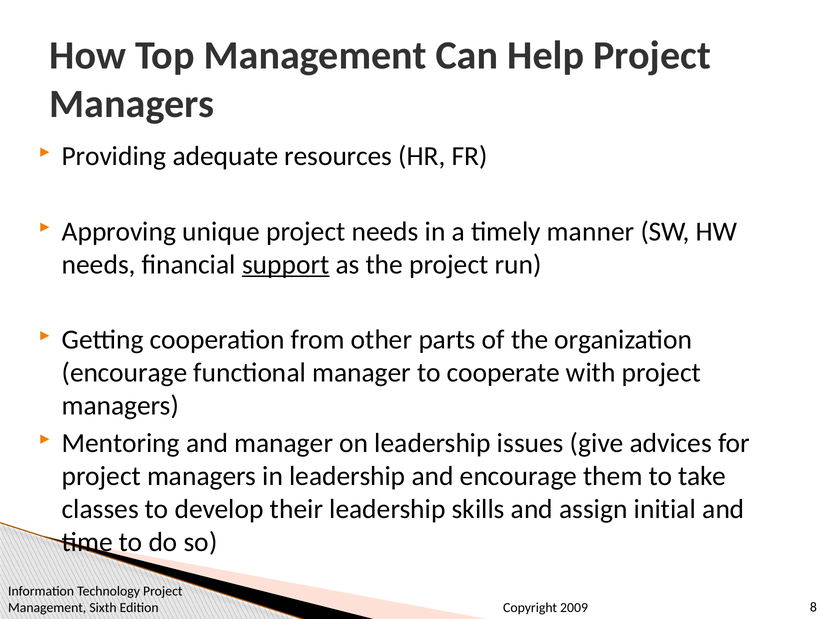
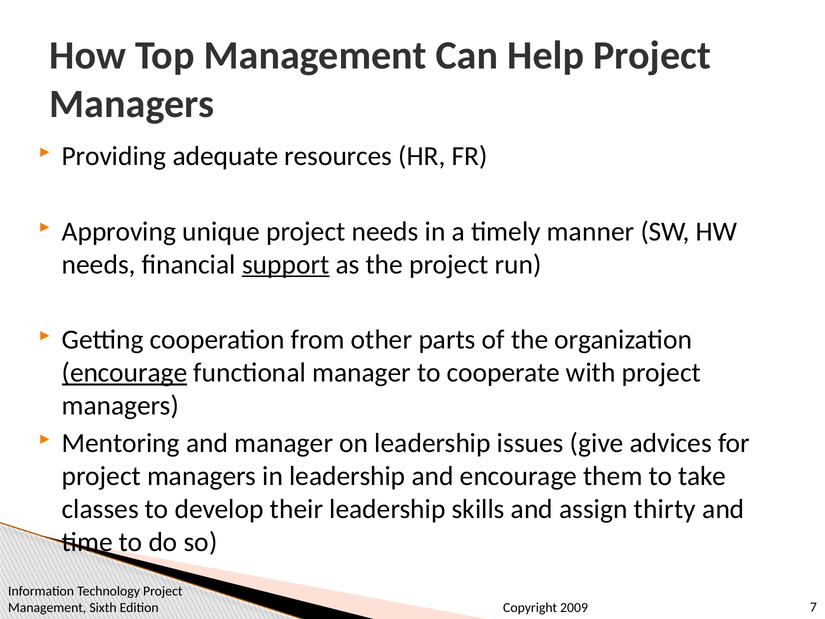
encourage at (125, 373) underline: none -> present
initial: initial -> thirty
8: 8 -> 7
